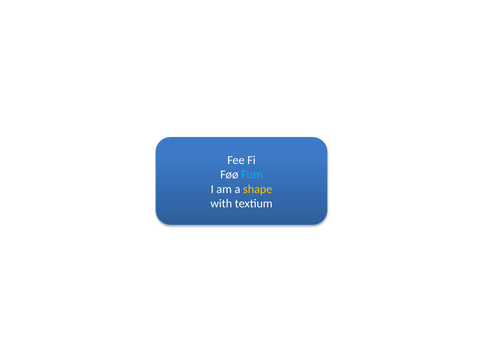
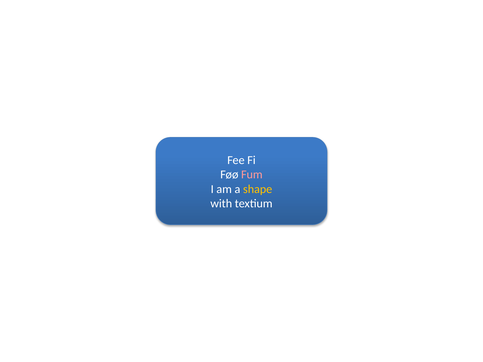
Fum colour: light blue -> pink
